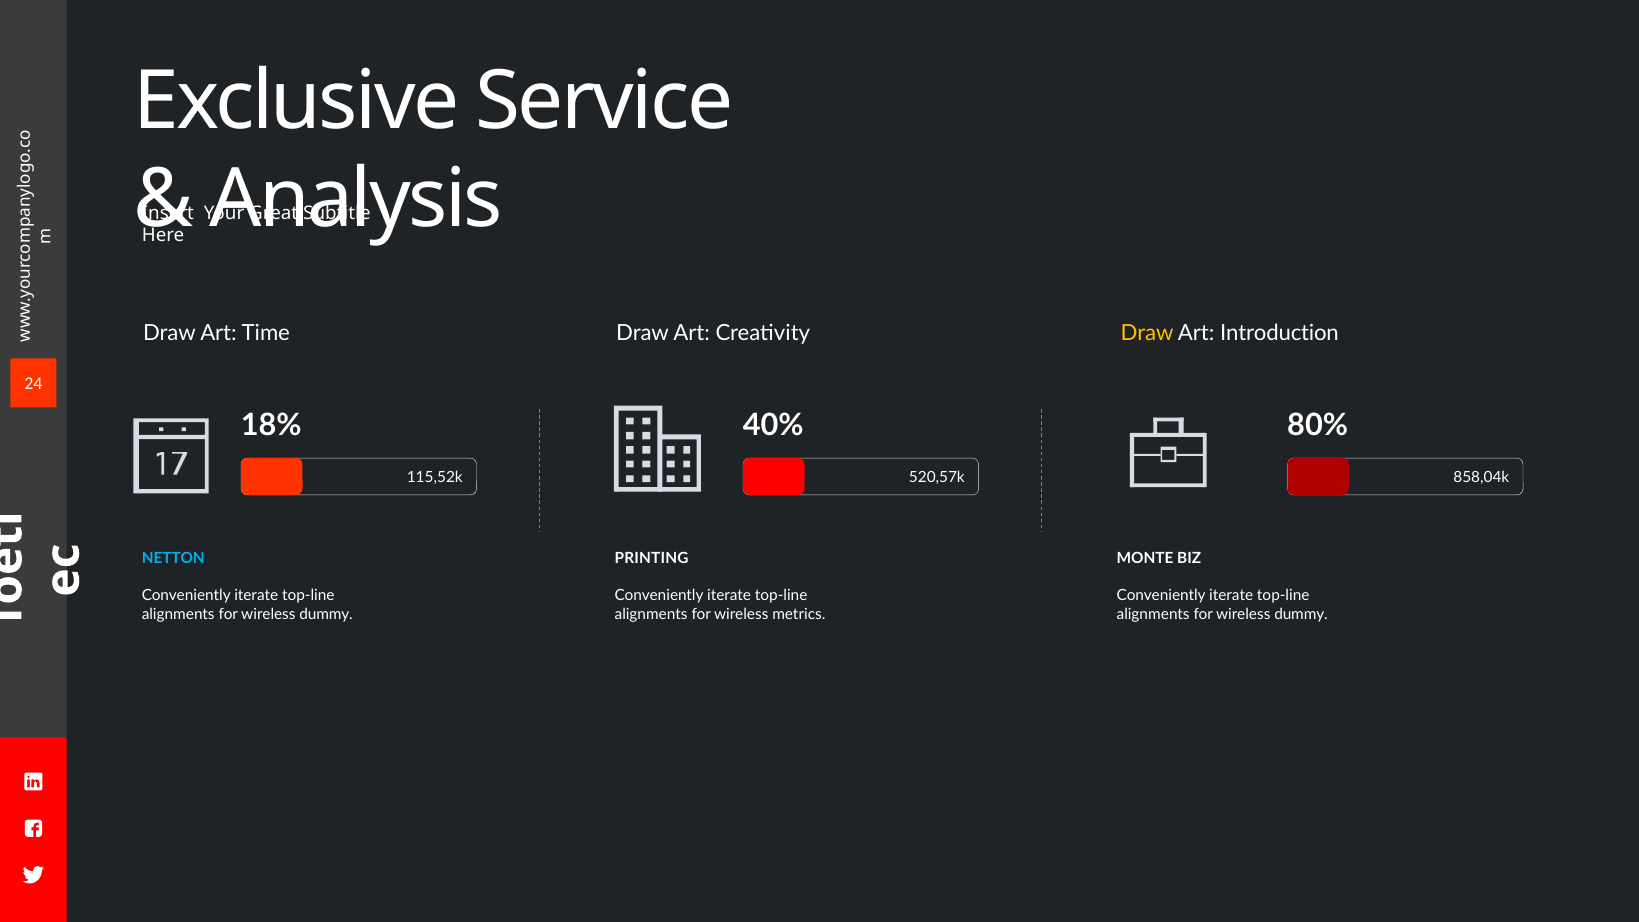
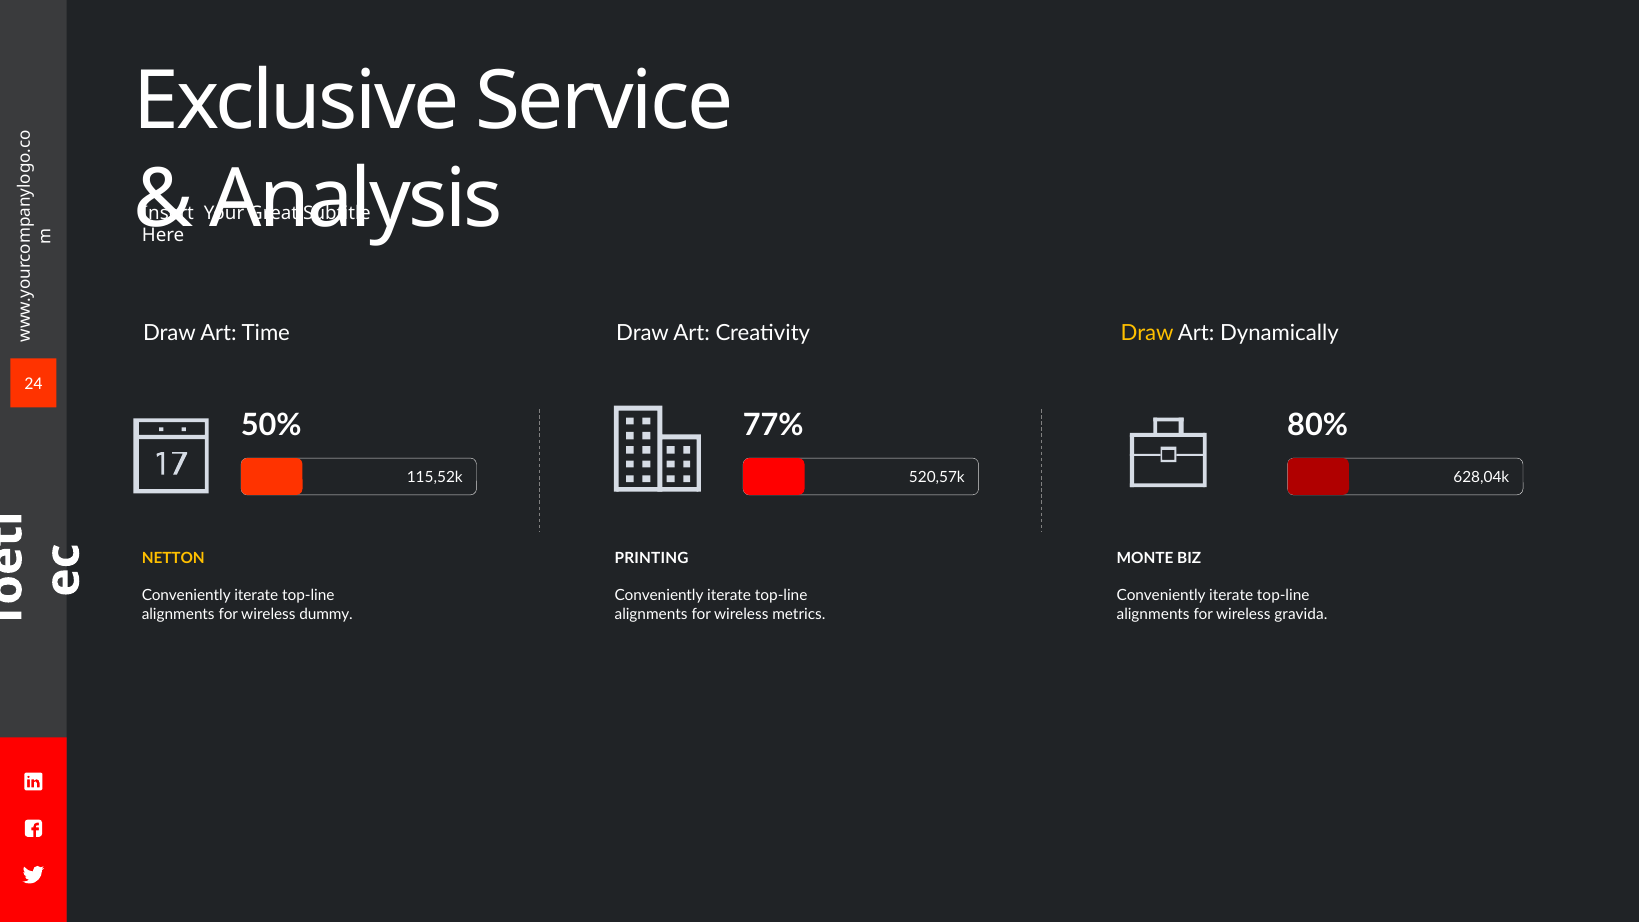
Introduction: Introduction -> Dynamically
18%: 18% -> 50%
40%: 40% -> 77%
858,04k: 858,04k -> 628,04k
NETTON colour: light blue -> yellow
dummy at (1301, 614): dummy -> gravida
